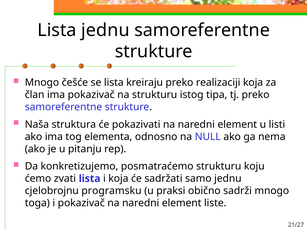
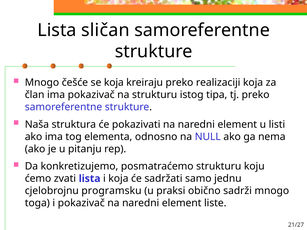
Lista jednu: jednu -> sličan
se lista: lista -> koja
